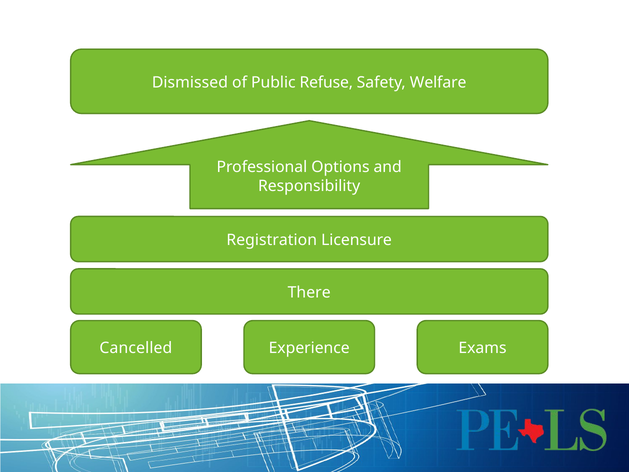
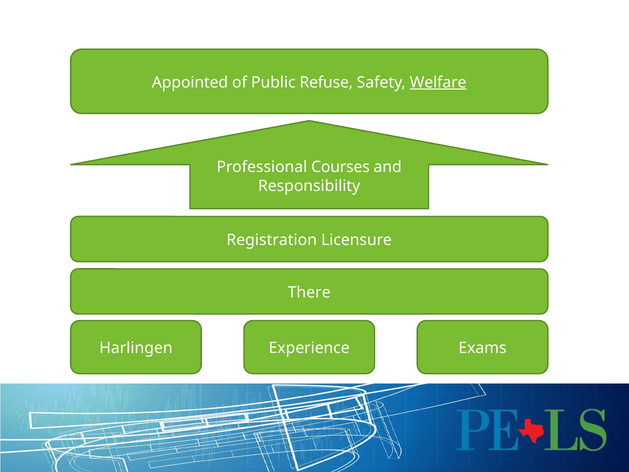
Dismissed: Dismissed -> Appointed
Welfare underline: none -> present
Options: Options -> Courses
Cancelled: Cancelled -> Harlingen
